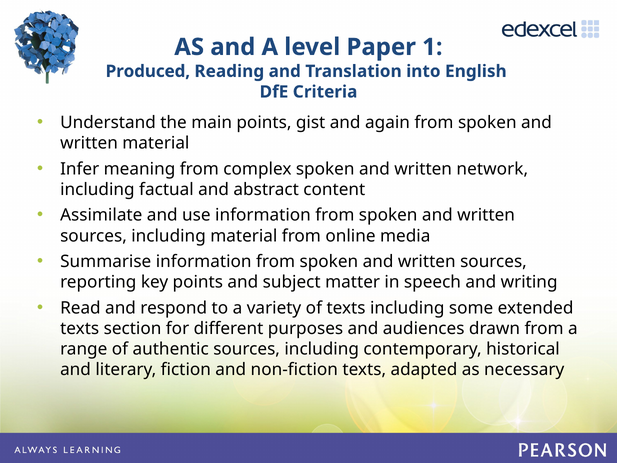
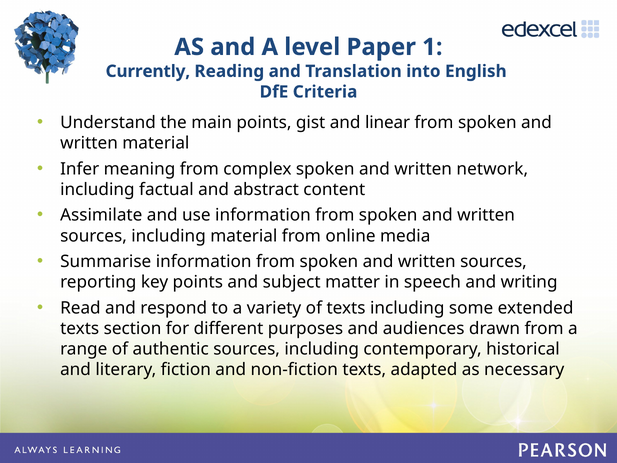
Produced: Produced -> Currently
again: again -> linear
